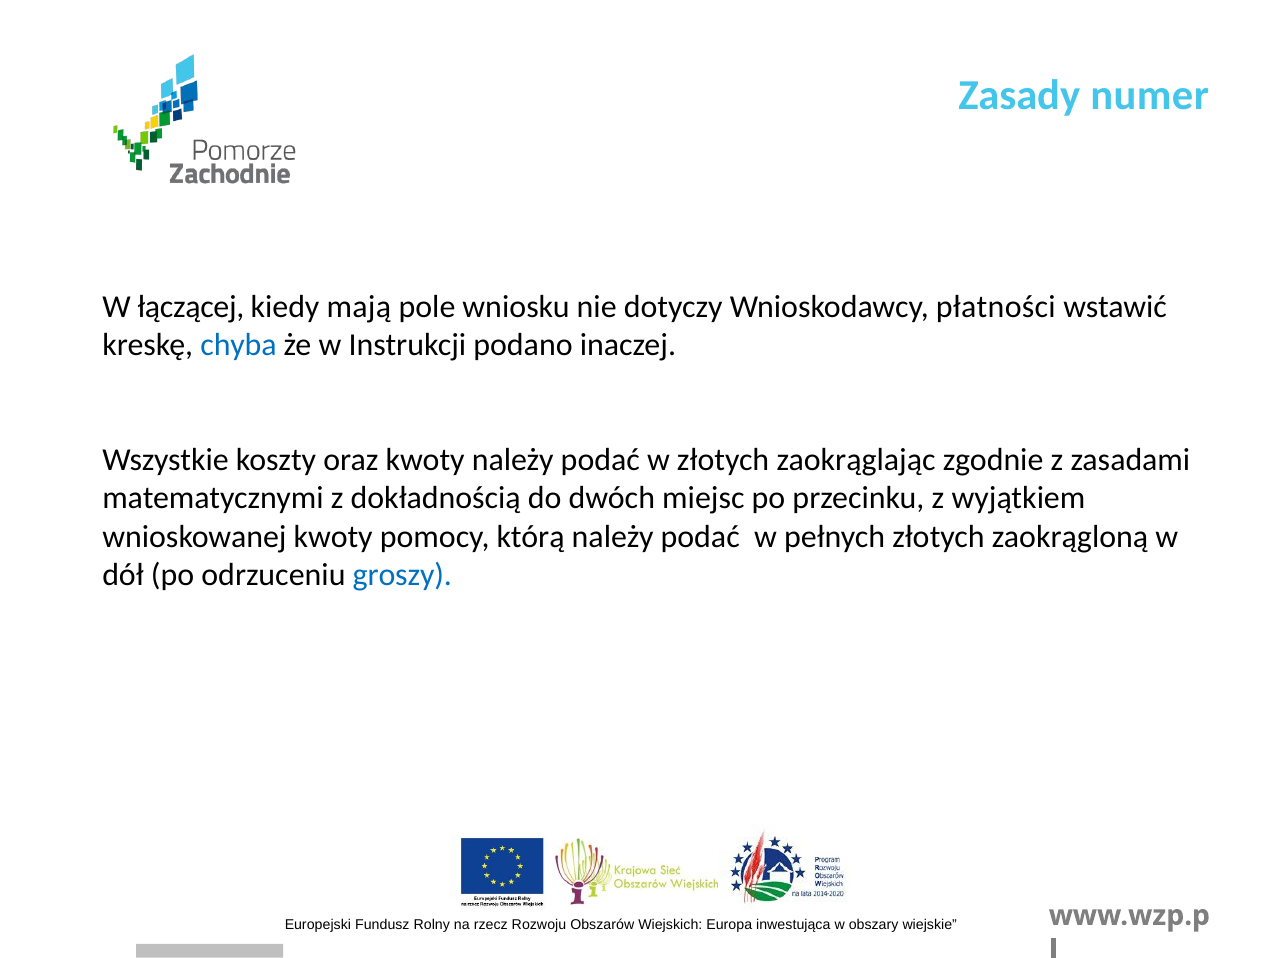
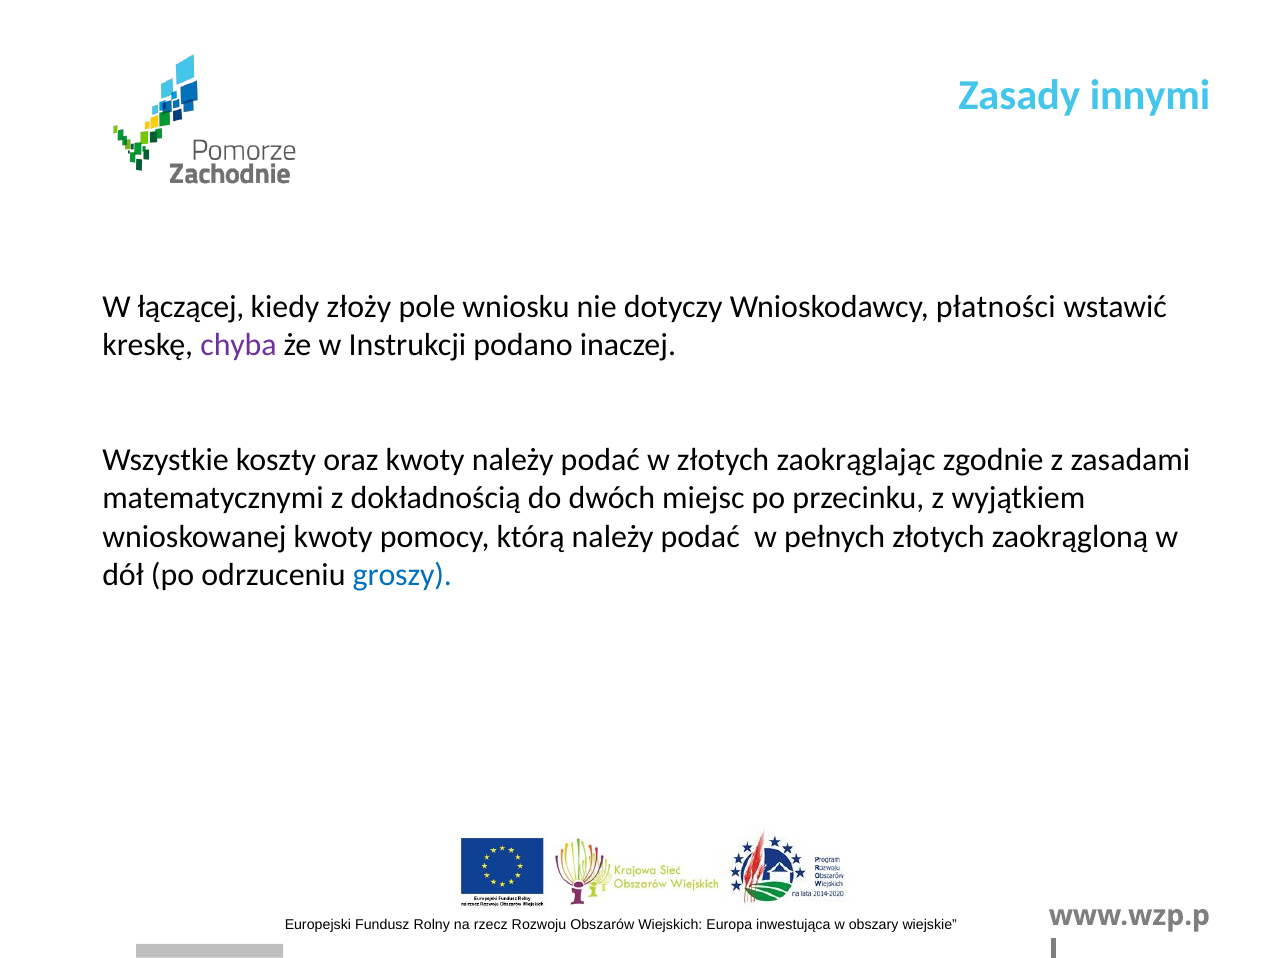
numer: numer -> innymi
mają: mają -> złoży
chyba colour: blue -> purple
